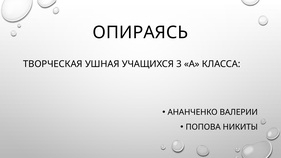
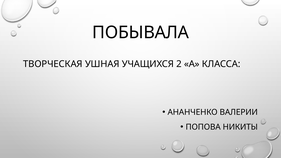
ОПИРАЯСЬ: ОПИРАЯСЬ -> ПОБЫВАЛА
3: 3 -> 2
